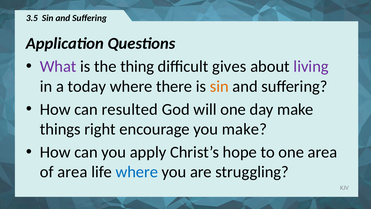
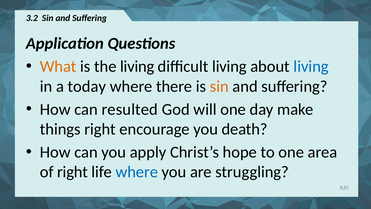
3.5: 3.5 -> 3.2
What colour: purple -> orange
the thing: thing -> living
difficult gives: gives -> living
living at (311, 67) colour: purple -> blue
you make: make -> death
of area: area -> right
